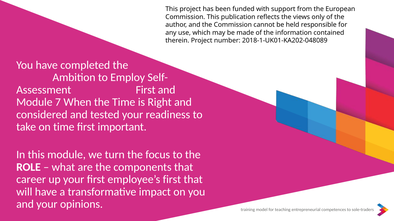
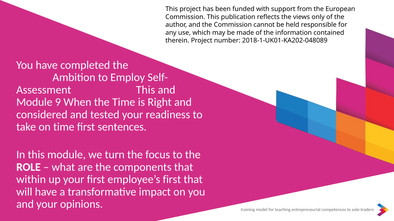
First at (146, 90): First -> This
7: 7 -> 9
important: important -> sentences
career: career -> within
